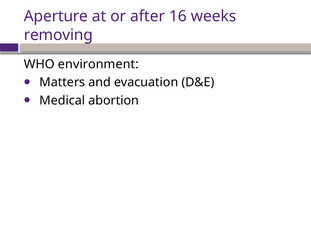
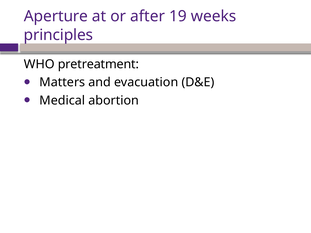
16: 16 -> 19
removing: removing -> principles
environment: environment -> pretreatment
